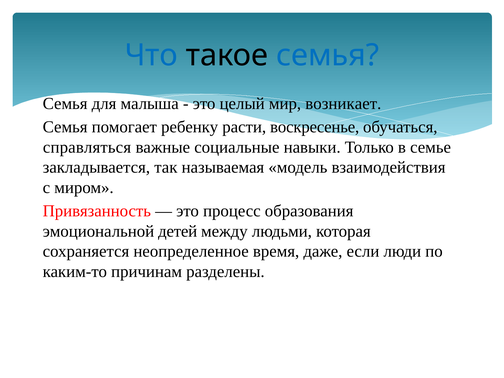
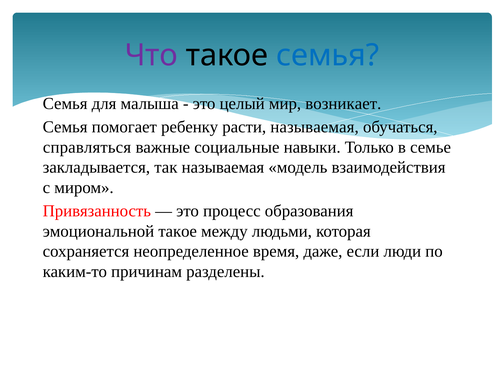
Что colour: blue -> purple
расти воскресенье: воскресенье -> называемая
эмоциональной детей: детей -> такое
